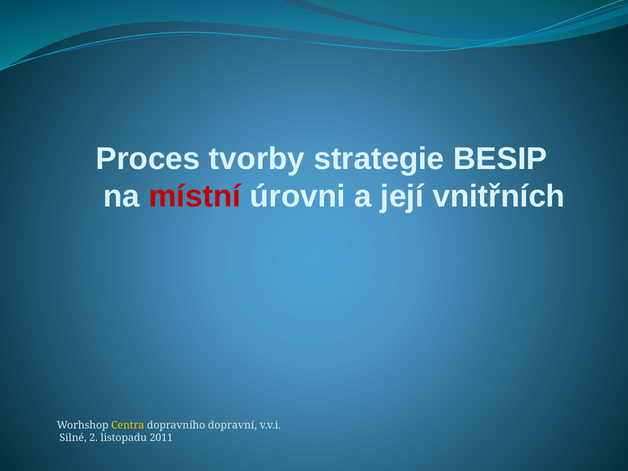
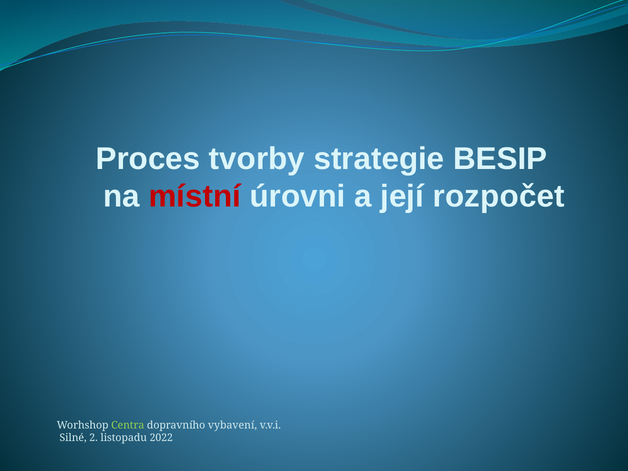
vnitřních: vnitřních -> rozpočet
Centra colour: yellow -> light green
dopravní: dopravní -> vybavení
2011: 2011 -> 2022
